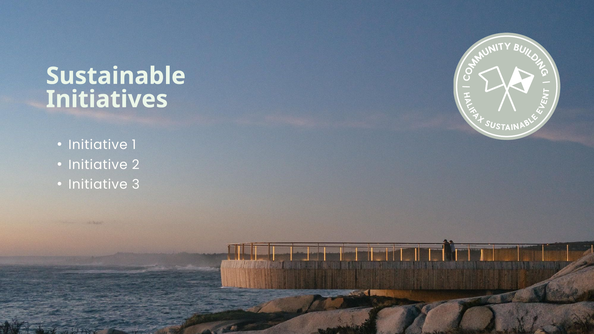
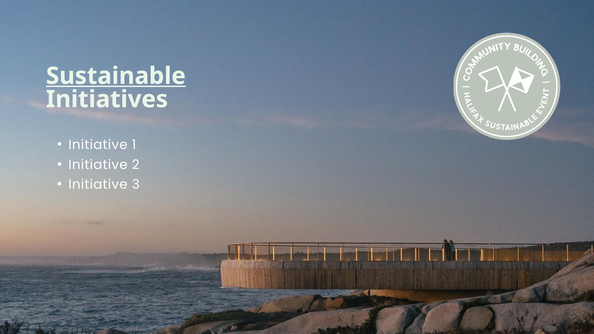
Sustainable underline: none -> present
